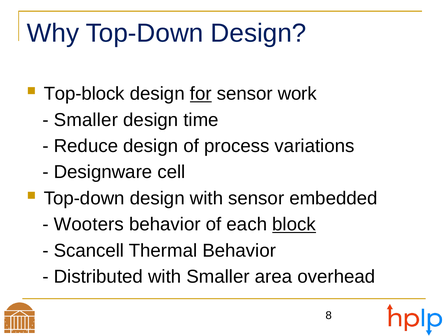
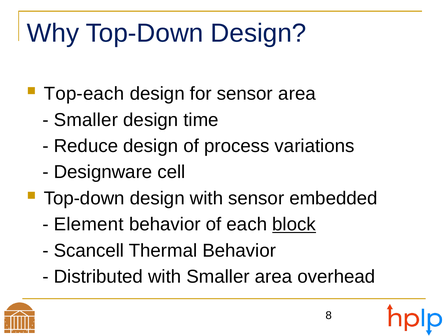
Top-block: Top-block -> Top-each
for underline: present -> none
sensor work: work -> area
Wooters: Wooters -> Element
